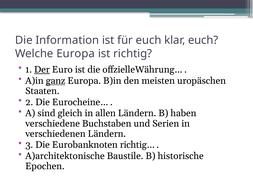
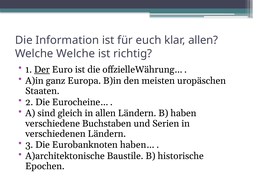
klar euch: euch -> allen
Welche Europa: Europa -> Welche
ganz underline: present -> none
richtig…: richtig… -> haben…
